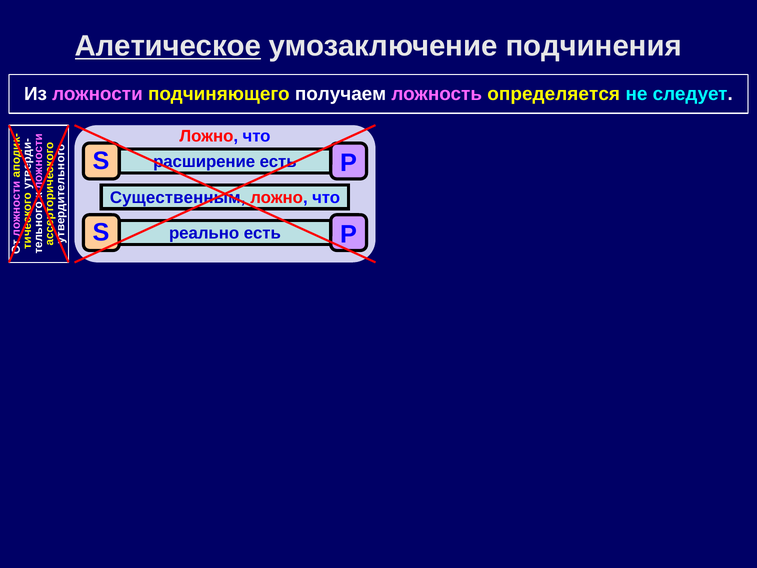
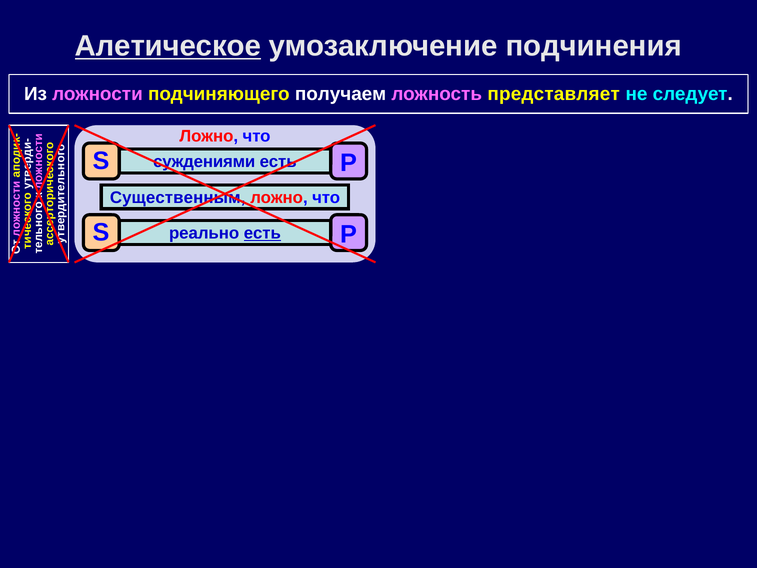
определяется: определяется -> представляет
расширение: расширение -> суждениями
есть at (262, 233) underline: none -> present
